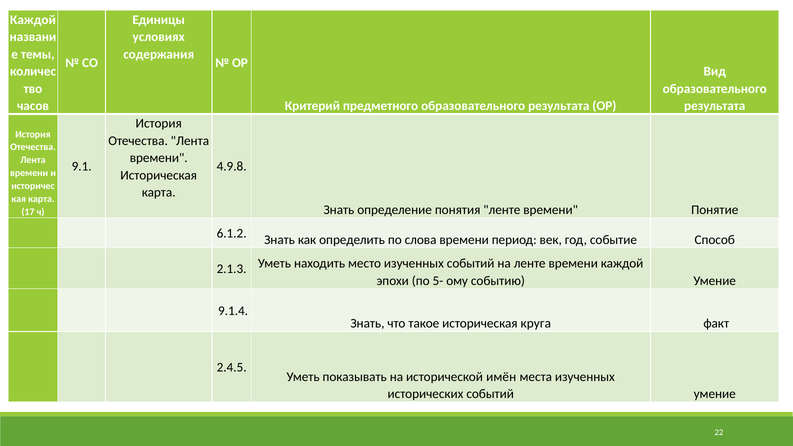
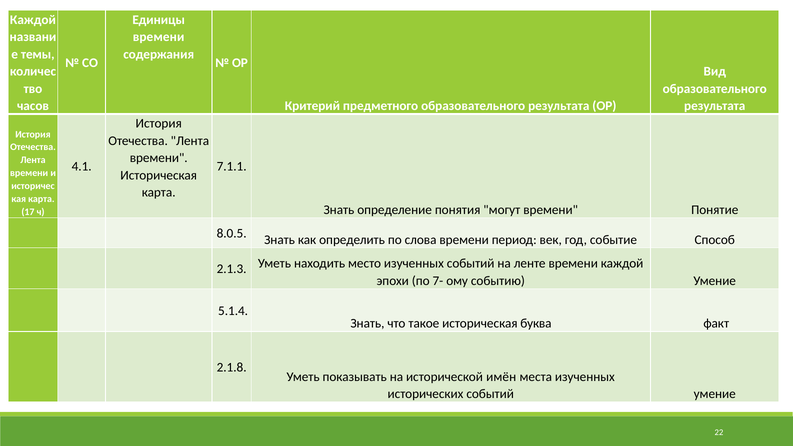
условиях at (159, 37): условиях -> времени
9.1: 9.1 -> 4.1
4.9.8: 4.9.8 -> 7.1.1
понятия ленте: ленте -> могут
6.1.2: 6.1.2 -> 8.0.5
5-: 5- -> 7-
9.1.4: 9.1.4 -> 5.1.4
круга: круга -> буква
2.4.5: 2.4.5 -> 2.1.8
